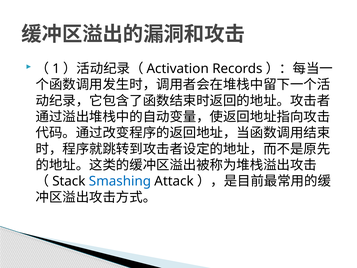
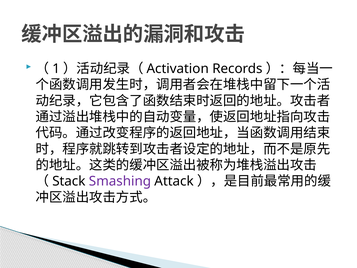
Smashing colour: blue -> purple
